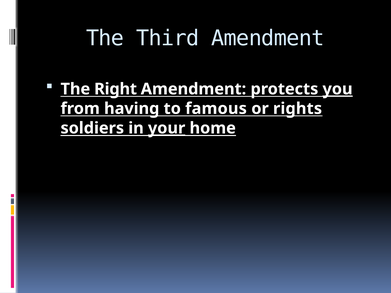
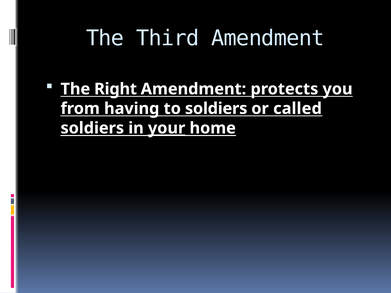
you underline: present -> none
to famous: famous -> soldiers
rights: rights -> called
